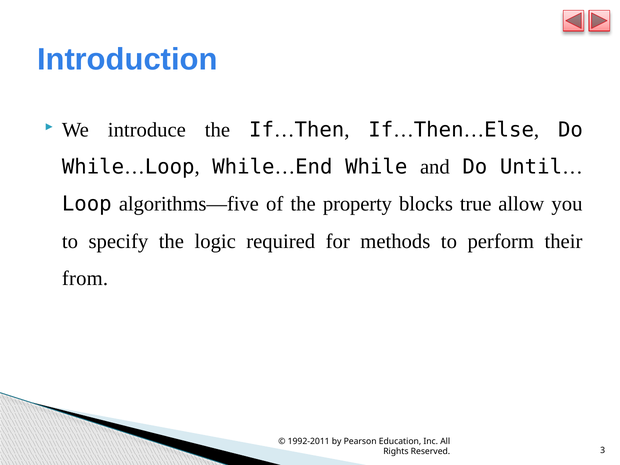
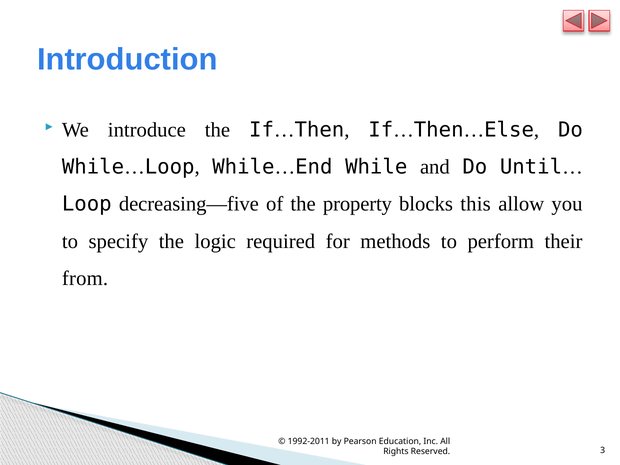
algorithms—five: algorithms—five -> decreasing—five
true: true -> this
